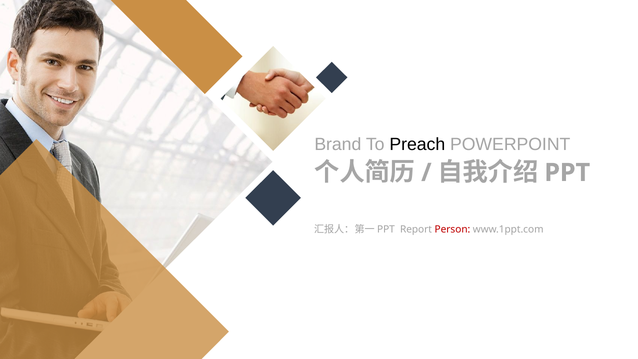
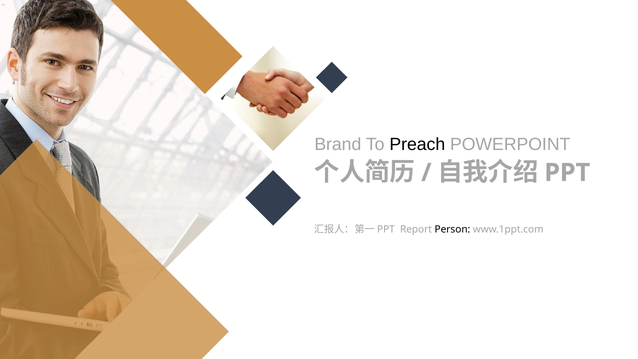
Person colour: red -> black
